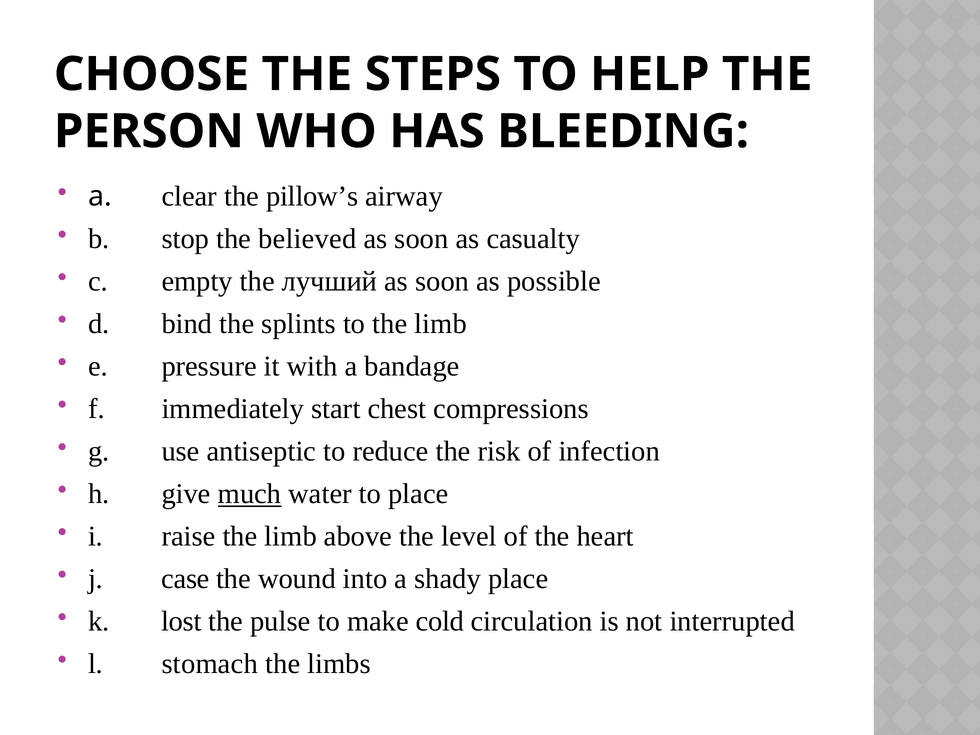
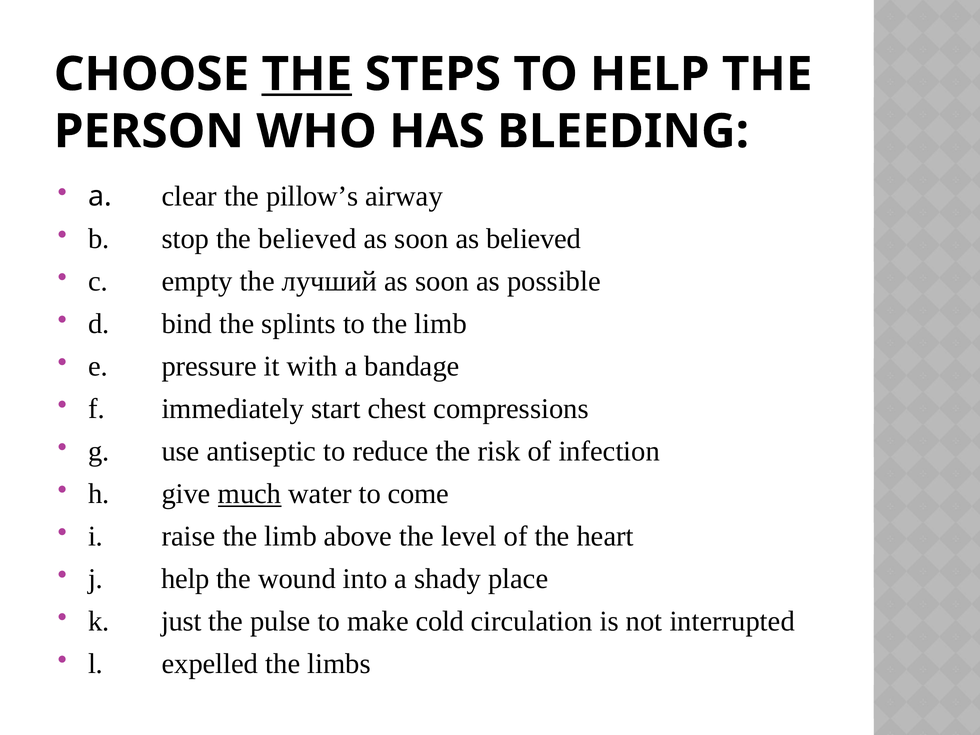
THE at (307, 74) underline: none -> present
as casualty: casualty -> believed
to place: place -> come
j case: case -> help
lost: lost -> just
stomach: stomach -> expelled
